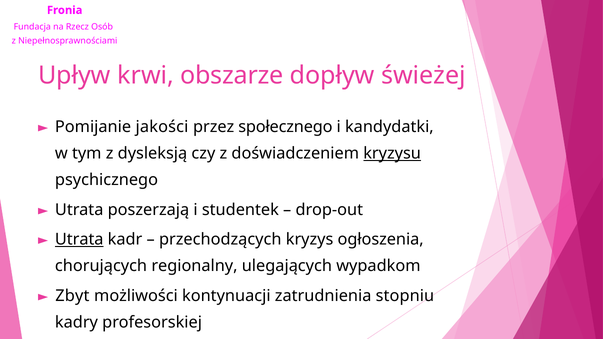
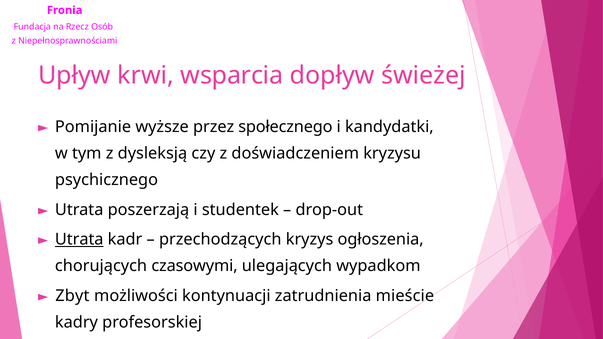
obszarze: obszarze -> wsparcia
jakości: jakości -> wyższe
kryzysu underline: present -> none
regionalny: regionalny -> czasowymi
stopniu: stopniu -> mieście
